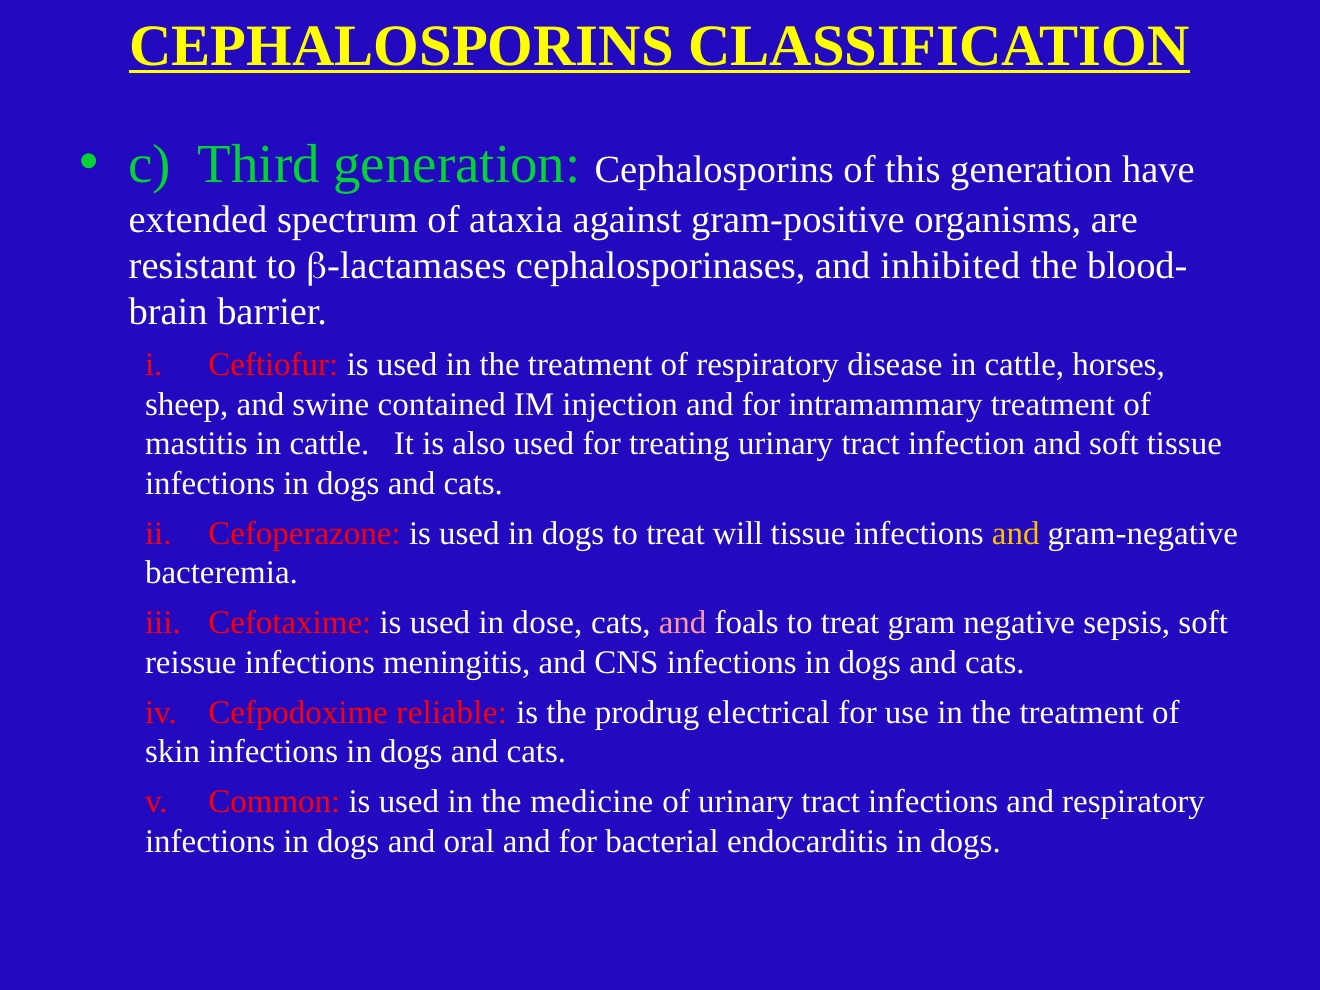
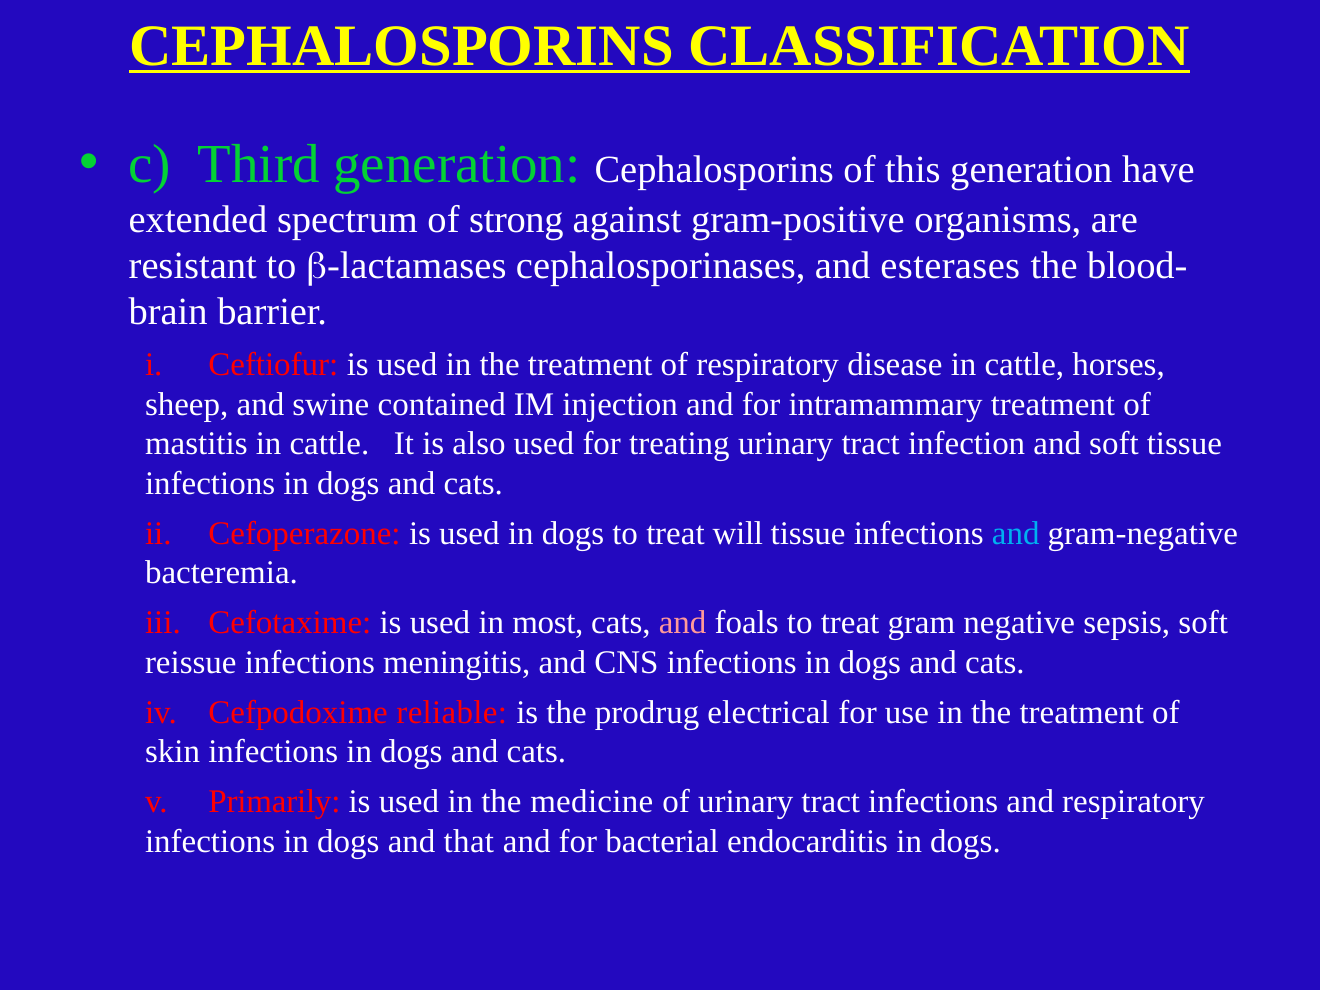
ataxia: ataxia -> strong
inhibited: inhibited -> esterases
and at (1016, 533) colour: yellow -> light blue
dose: dose -> most
Common: Common -> Primarily
oral: oral -> that
